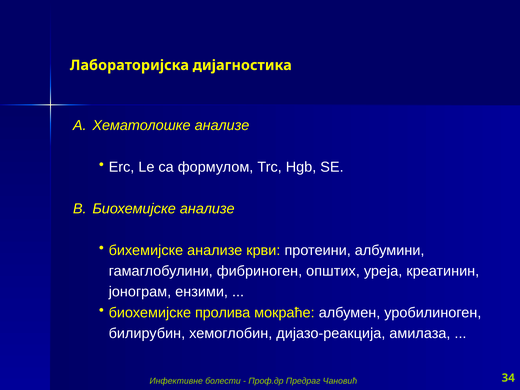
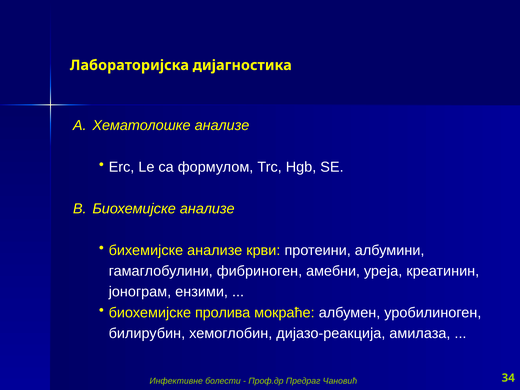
општих: општих -> амебни
